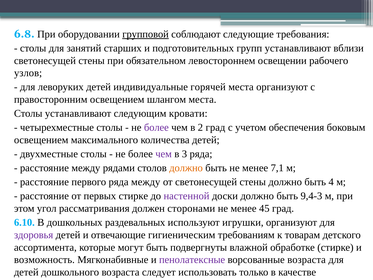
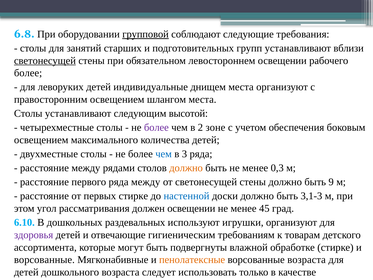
светонесущей at (45, 61) underline: none -> present
узлов at (28, 73): узлов -> более
горячей: горячей -> днищем
кровати: кровати -> высотой
2 град: град -> зоне
чем at (164, 154) colour: purple -> blue
7,1: 7,1 -> 0,3
4: 4 -> 9
настенной colour: purple -> blue
9,4-3: 9,4-3 -> 3,1-3
должен сторонами: сторонами -> освещении
возможность at (44, 260): возможность -> ворсованные
пенолатексные colour: purple -> orange
